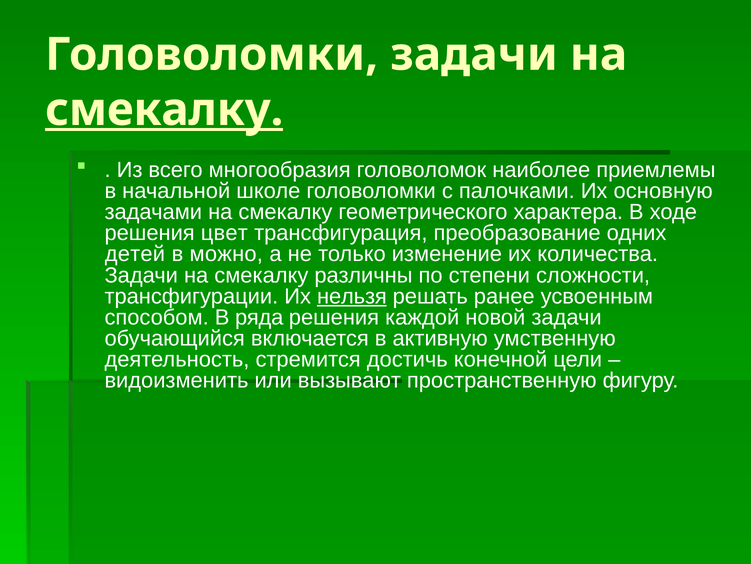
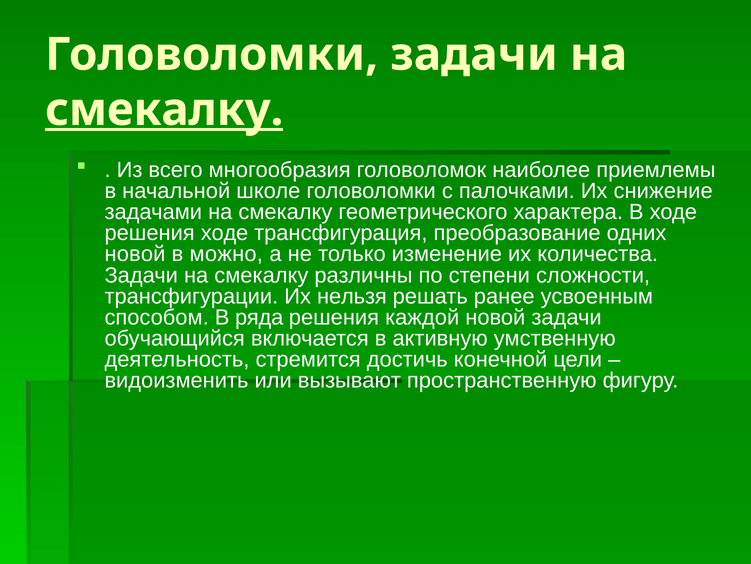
основную: основную -> снижение
решения цвет: цвет -> ходе
детей at (135, 254): детей -> новой
нельзя underline: present -> none
